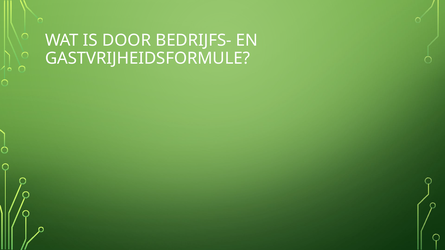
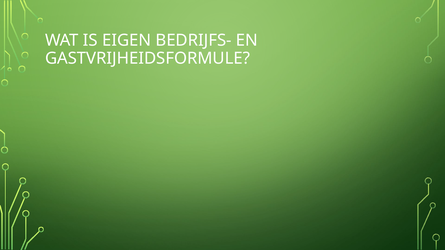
DOOR: DOOR -> EIGEN
